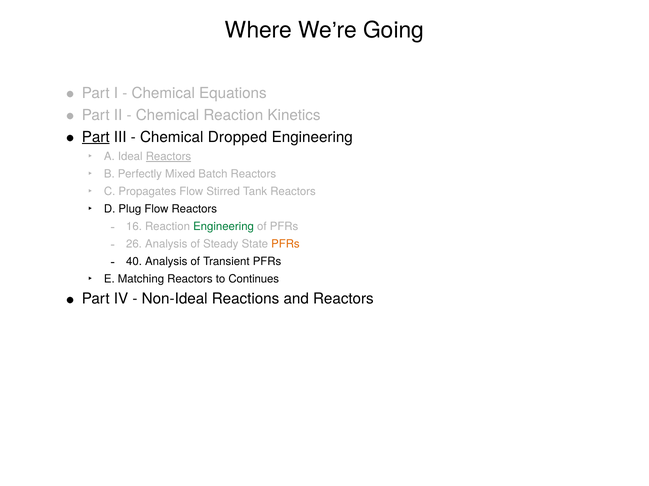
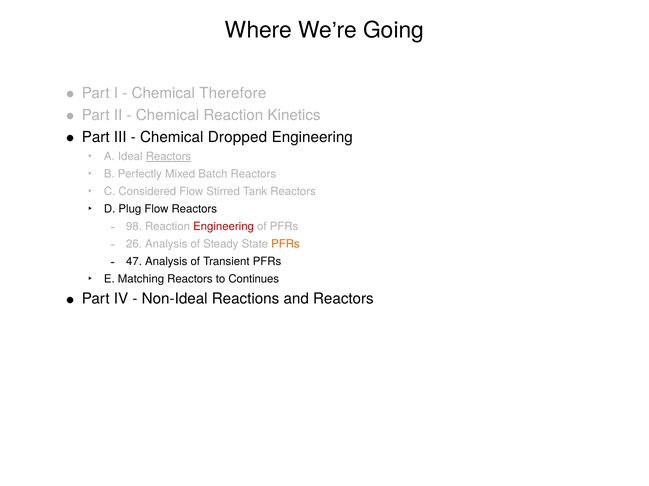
Equations: Equations -> Therefore
Part at (96, 137) underline: present -> none
Propagates: Propagates -> Considered
16: 16 -> 98
Engineering at (224, 227) colour: green -> red
40: 40 -> 47
